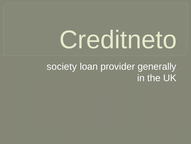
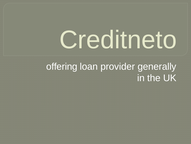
society: society -> offering
